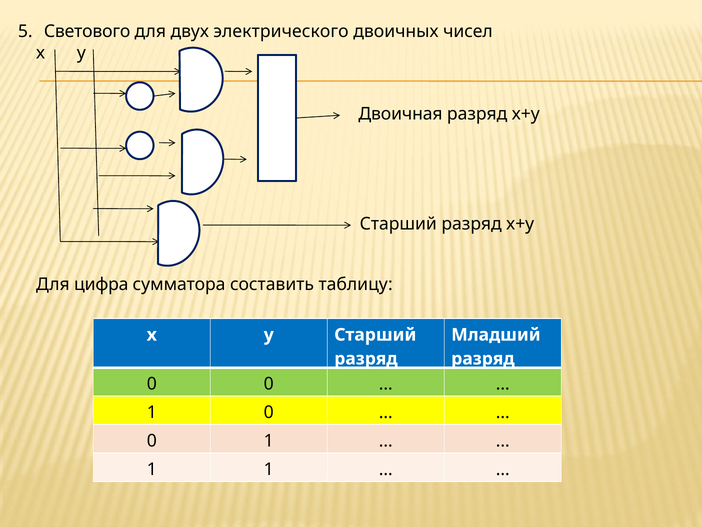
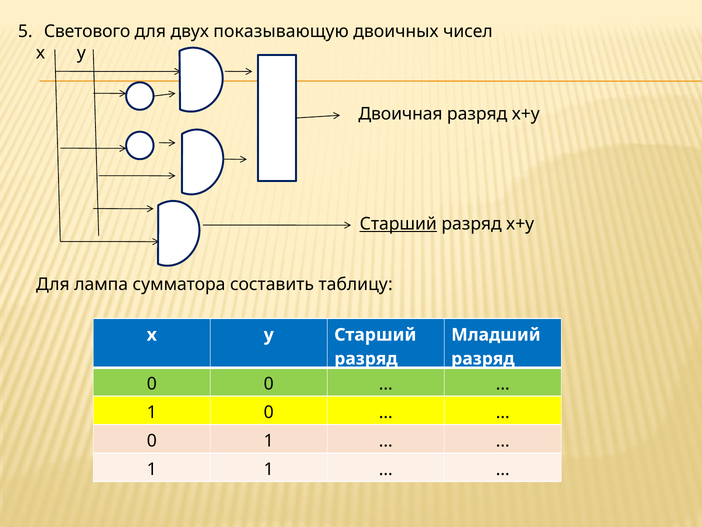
электрического: электрического -> показывающую
Старший at (398, 224) underline: none -> present
цифра: цифра -> лампа
